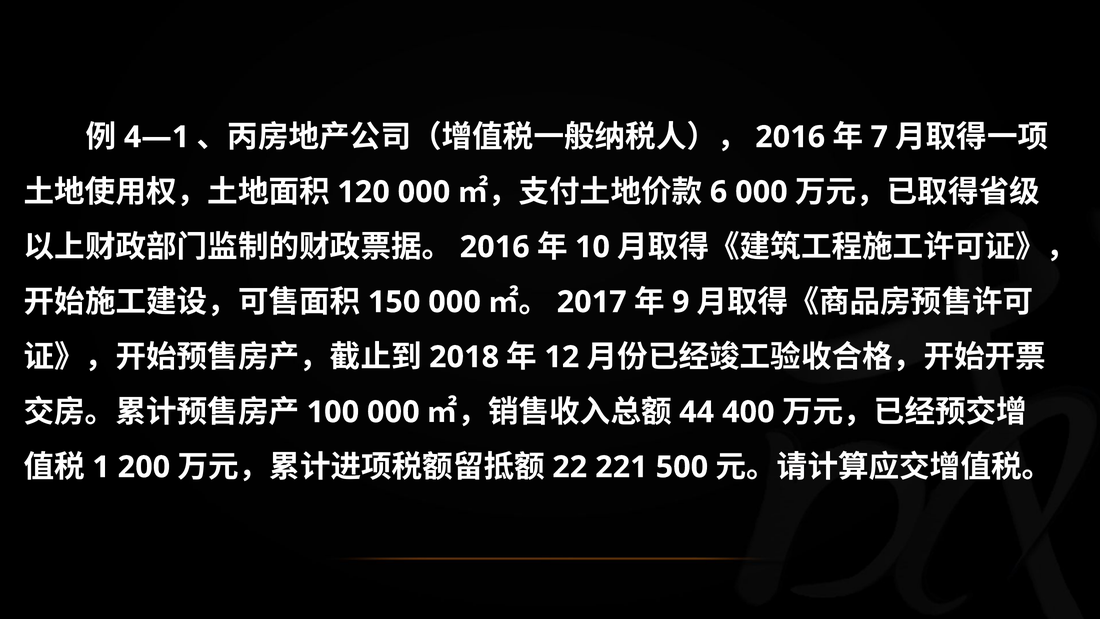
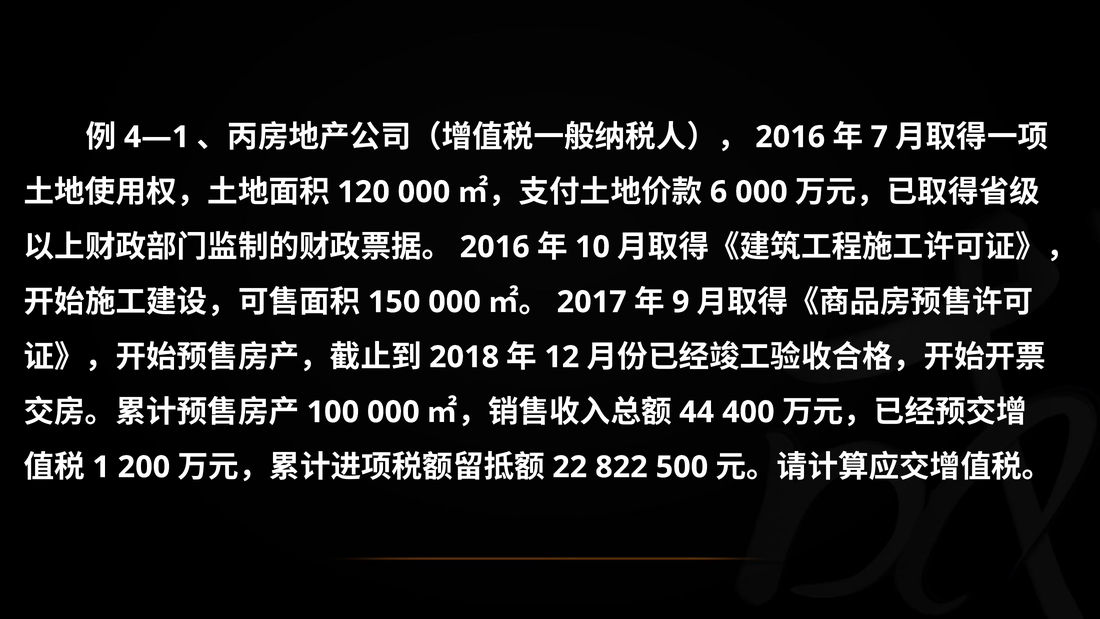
221: 221 -> 822
